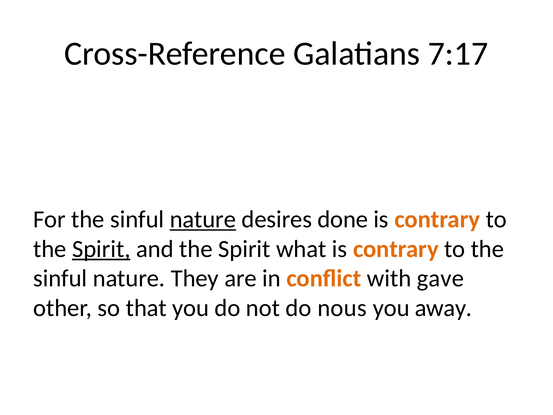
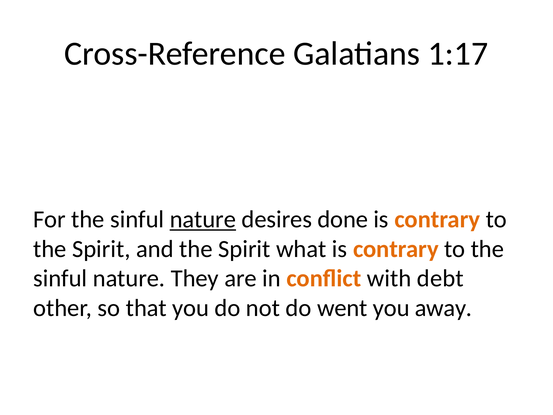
7:17: 7:17 -> 1:17
Spirit at (101, 249) underline: present -> none
gave: gave -> debt
nous: nous -> went
